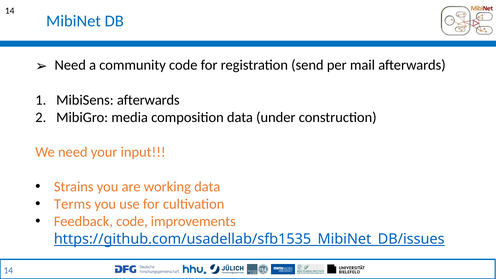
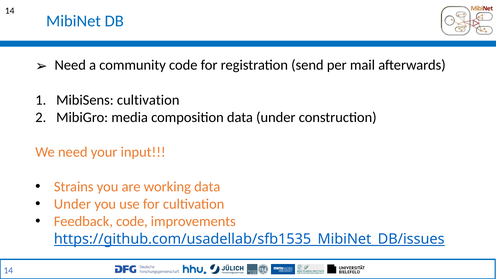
MibiSens afterwards: afterwards -> cultivation
Terms at (72, 204): Terms -> Under
